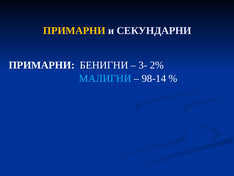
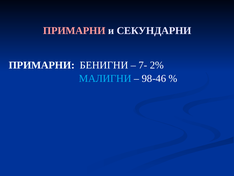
ПРИМАРНИ at (74, 31) colour: yellow -> pink
3-: 3- -> 7-
98-14: 98-14 -> 98-46
